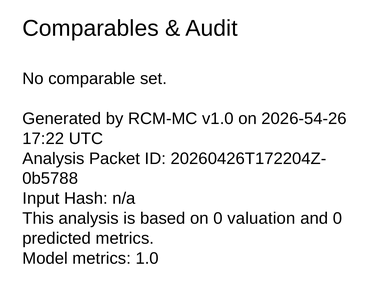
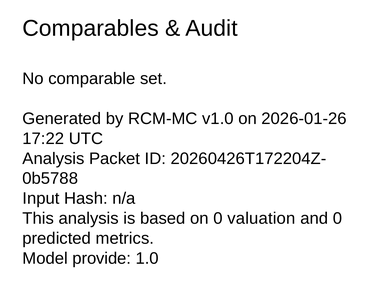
2026-54-26: 2026-54-26 -> 2026-01-26
Model metrics: metrics -> provide
